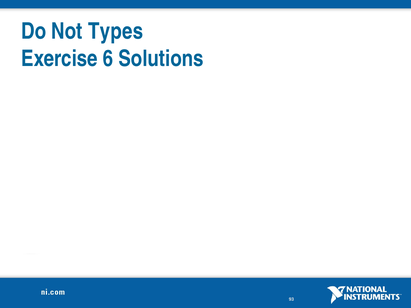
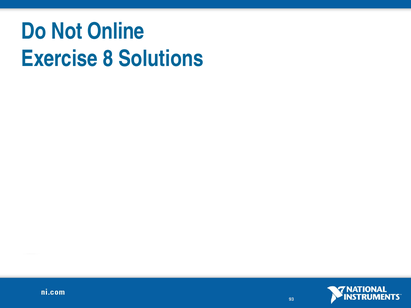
Types: Types -> Online
6: 6 -> 8
